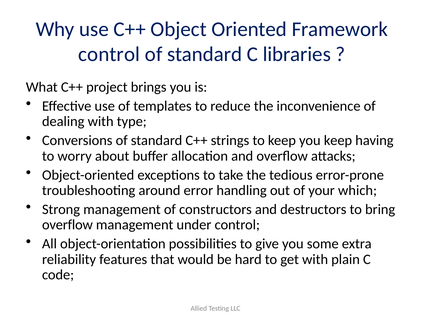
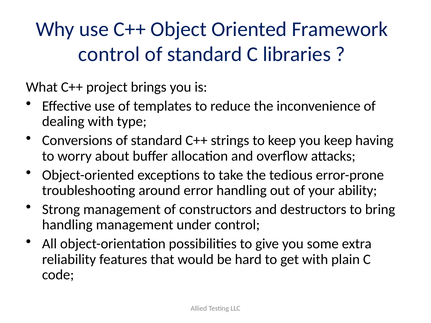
which: which -> ability
overflow at (67, 225): overflow -> handling
